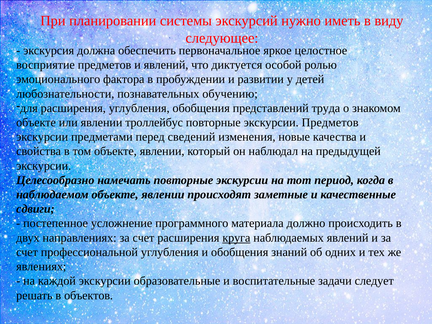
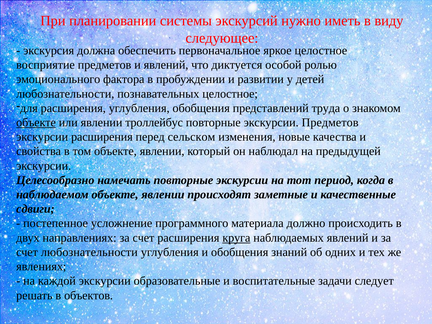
познавательных обучению: обучению -> целостное
объекте at (36, 123) underline: none -> present
экскурсии предметами: предметами -> расширения
сведений: сведений -> сельском
счет профессиональной: профессиональной -> любознательности
